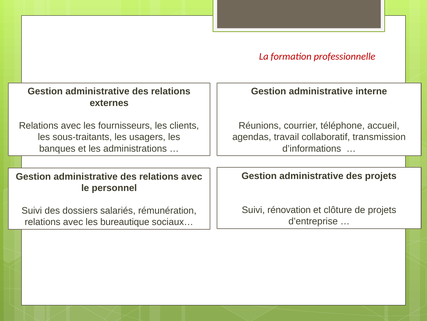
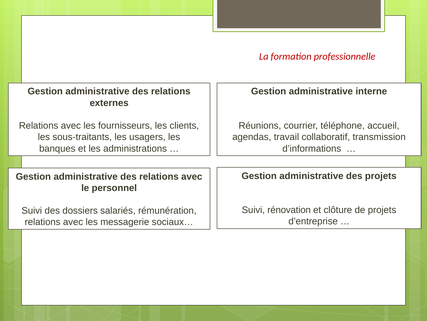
bureautique: bureautique -> messagerie
